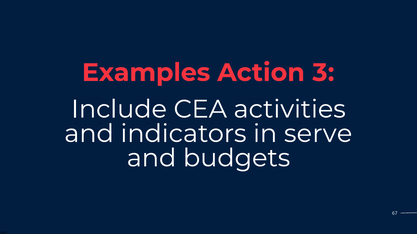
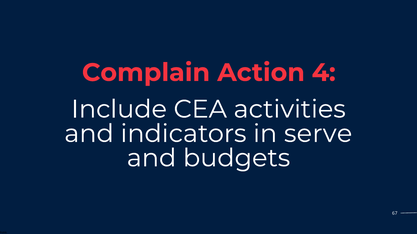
Examples: Examples -> Complain
3: 3 -> 4
